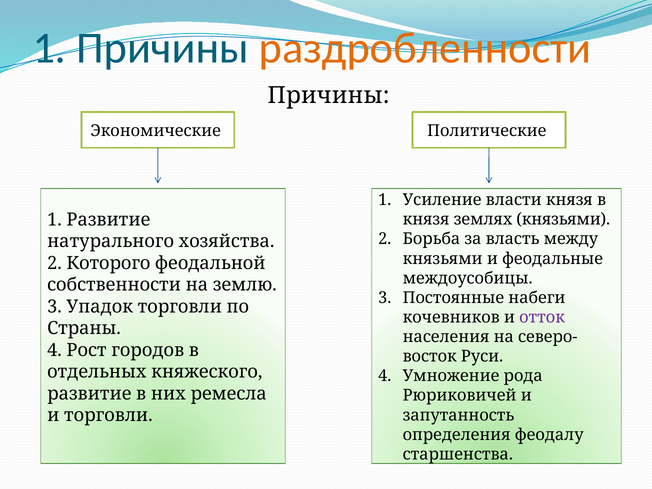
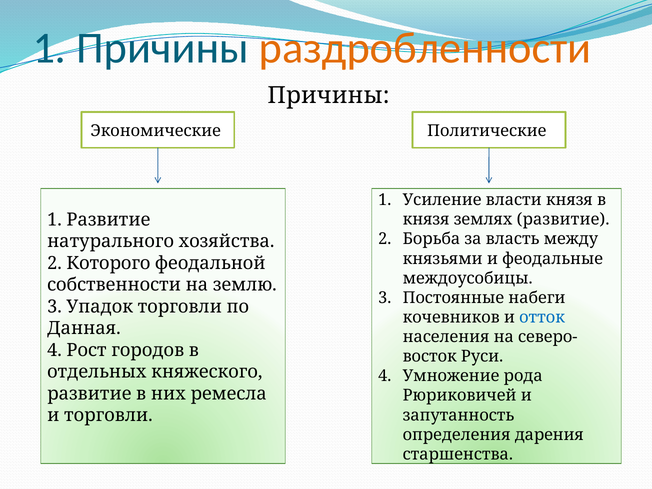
землях князьями: князьями -> развитие
отток colour: purple -> blue
Страны: Страны -> Данная
феодалу: феодалу -> дарения
